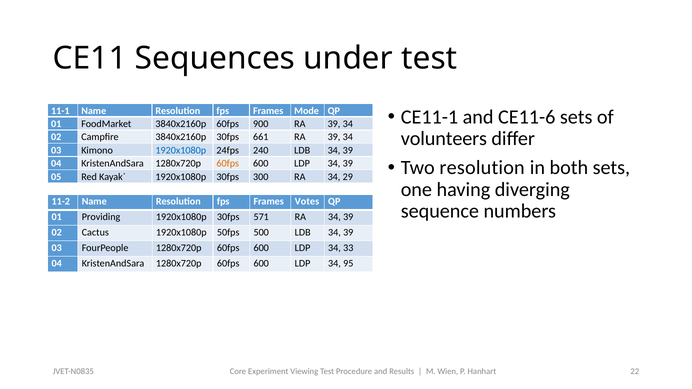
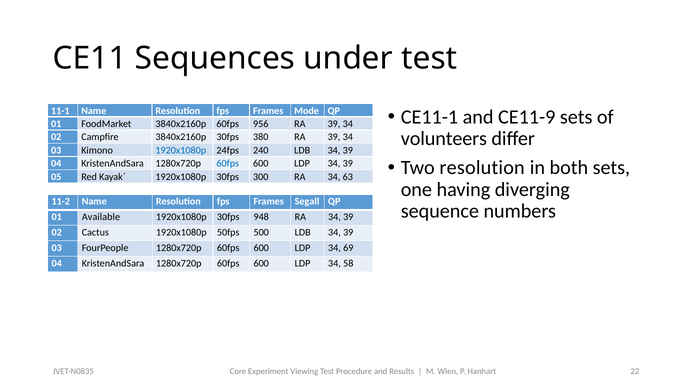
CE11-6: CE11-6 -> CE11-9
900: 900 -> 956
661: 661 -> 380
60fps at (228, 164) colour: orange -> blue
29: 29 -> 63
Votes: Votes -> Segall
Providing: Providing -> Available
571: 571 -> 948
33: 33 -> 69
95: 95 -> 58
